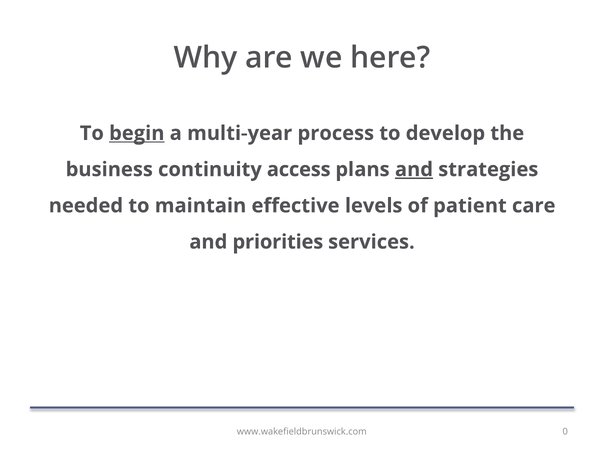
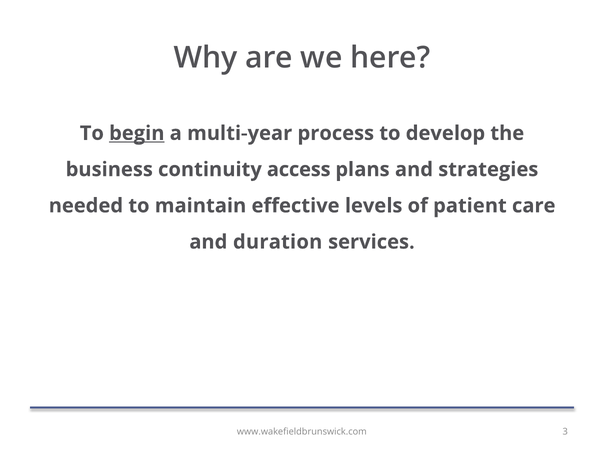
and at (414, 169) underline: present -> none
priorities: priorities -> duration
0: 0 -> 3
